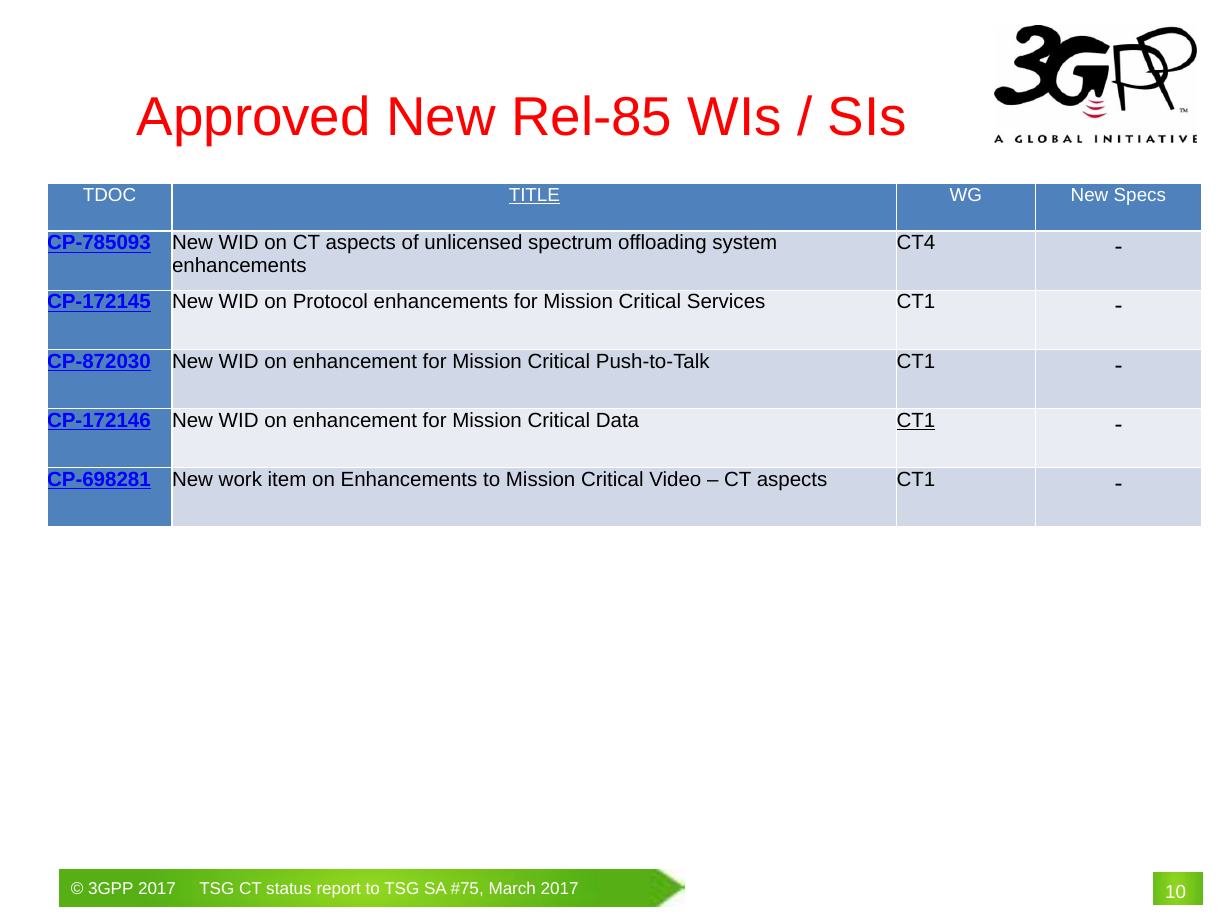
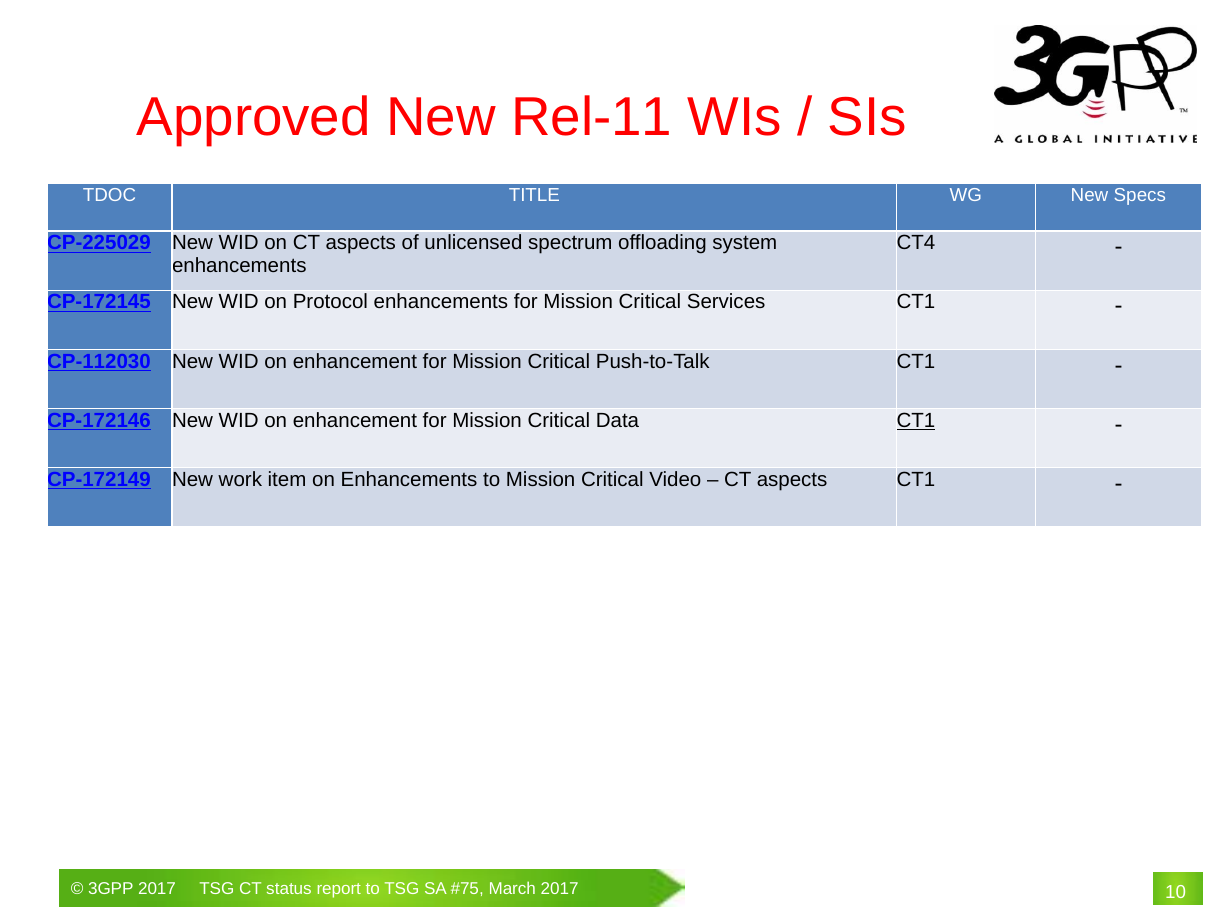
Rel-85: Rel-85 -> Rel-11
TITLE underline: present -> none
CP-785093: CP-785093 -> CP-225029
CP-872030: CP-872030 -> CP-112030
CP-698281: CP-698281 -> CP-172149
